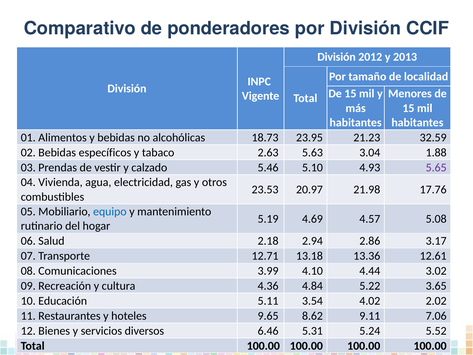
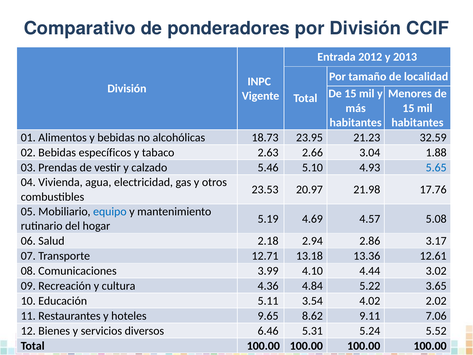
División at (337, 57): División -> Entrada
5.63: 5.63 -> 2.66
5.65 colour: purple -> blue
